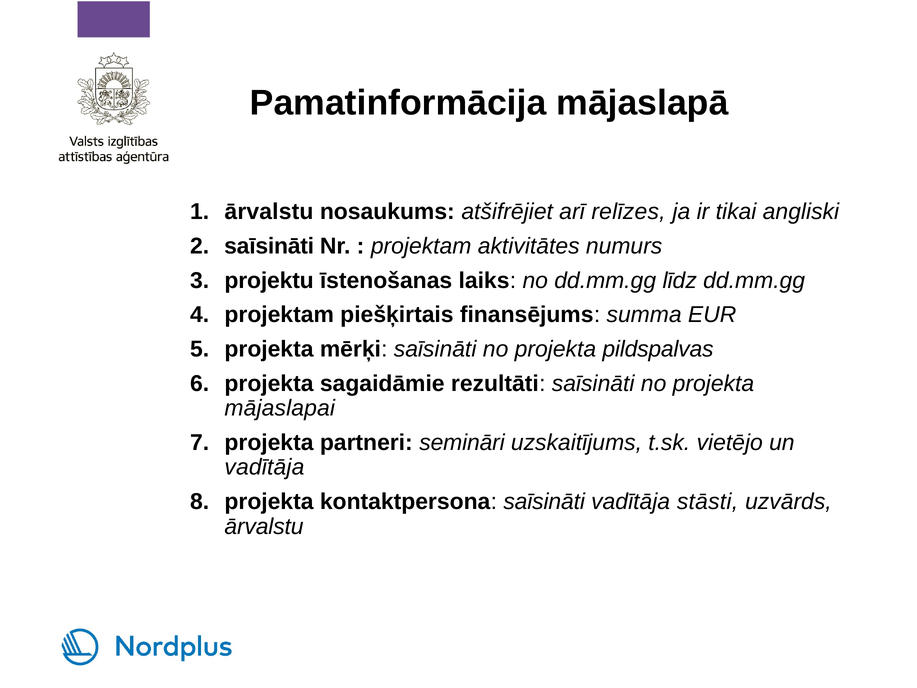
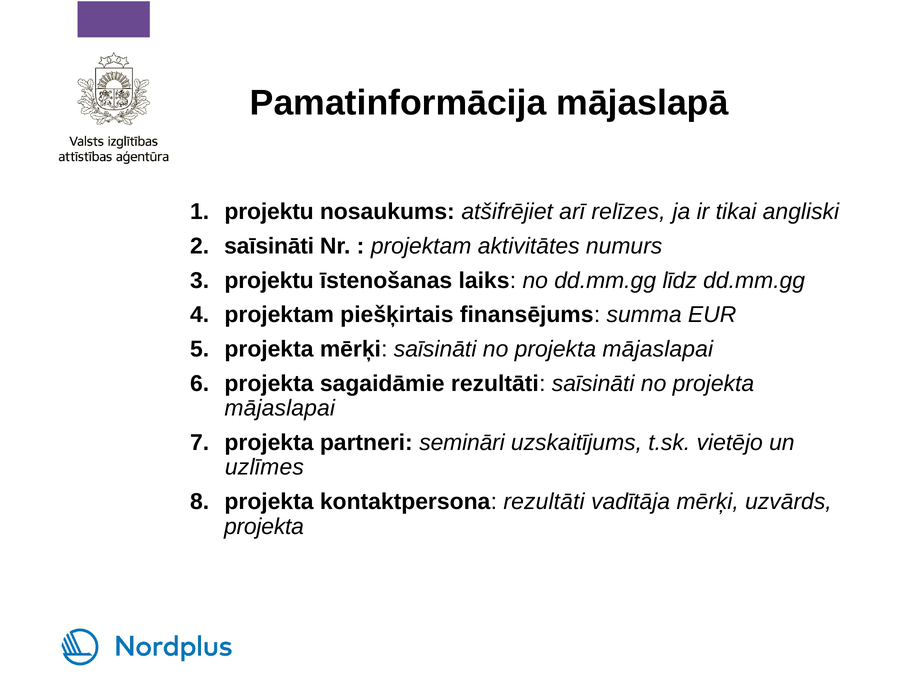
ārvalstu at (269, 212): ārvalstu -> projektu
pildspalvas at (658, 349): pildspalvas -> mājaslapai
vadītāja at (264, 467): vadītāja -> uzlīmes
kontaktpersona saīsināti: saīsināti -> rezultāti
vadītāja stāsti: stāsti -> mērķi
ārvalstu at (264, 526): ārvalstu -> projekta
